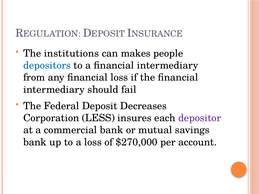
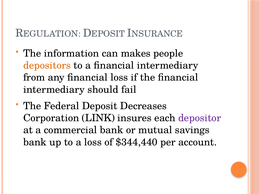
institutions: institutions -> information
depositors colour: blue -> orange
LESS: LESS -> LINK
$270,000: $270,000 -> $344,440
